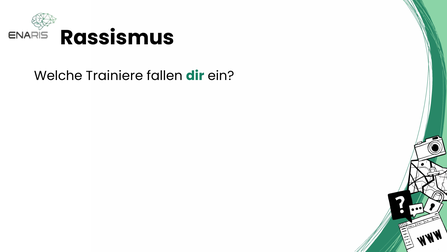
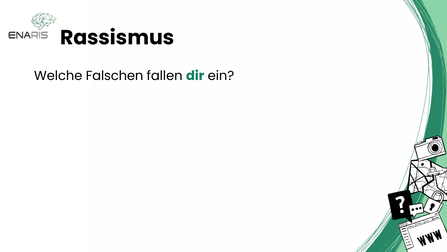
Trainiere: Trainiere -> Falschen
